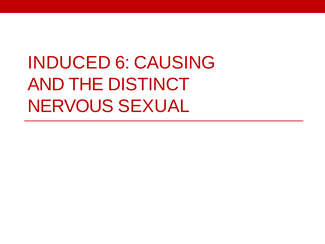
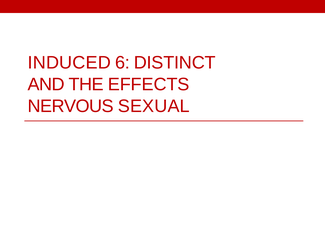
CAUSING: CAUSING -> DISTINCT
DISTINCT: DISTINCT -> EFFECTS
